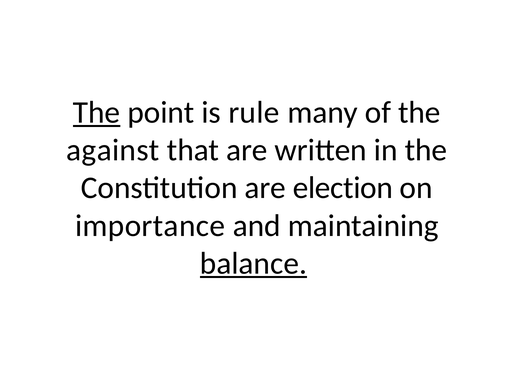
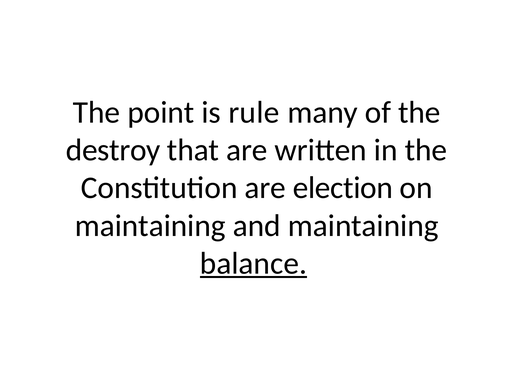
The at (97, 112) underline: present -> none
against: against -> destroy
importance at (150, 225): importance -> maintaining
